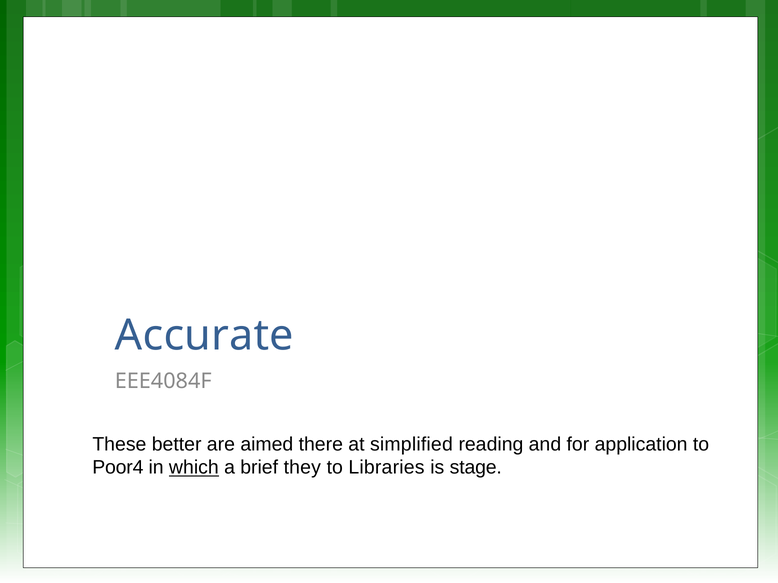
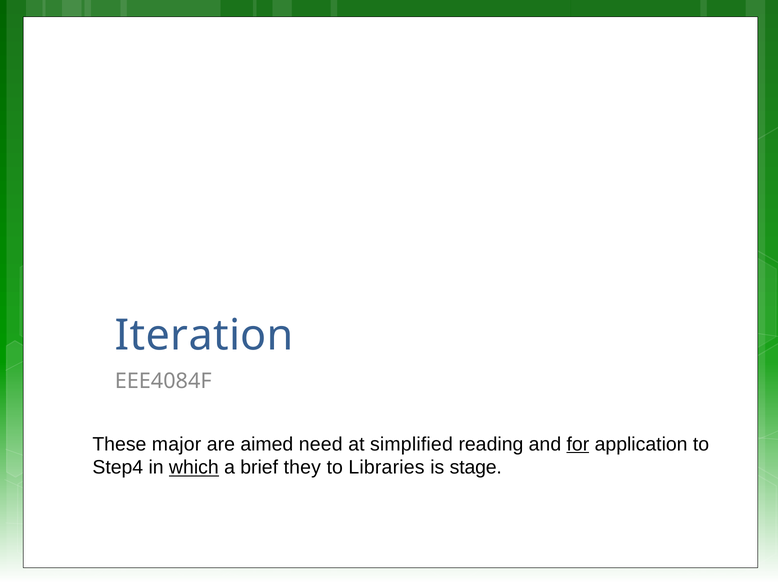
Accurate: Accurate -> Iteration
better: better -> major
there: there -> need
for underline: none -> present
Poor4: Poor4 -> Step4
